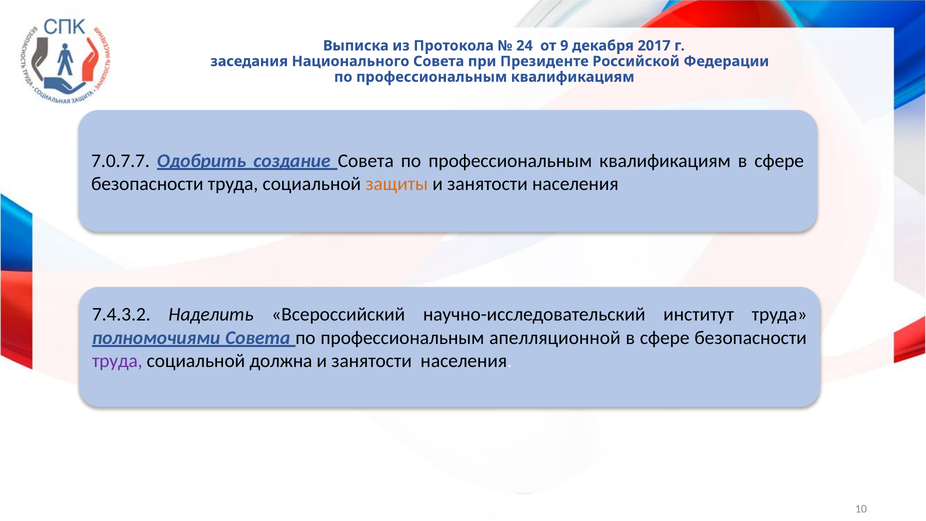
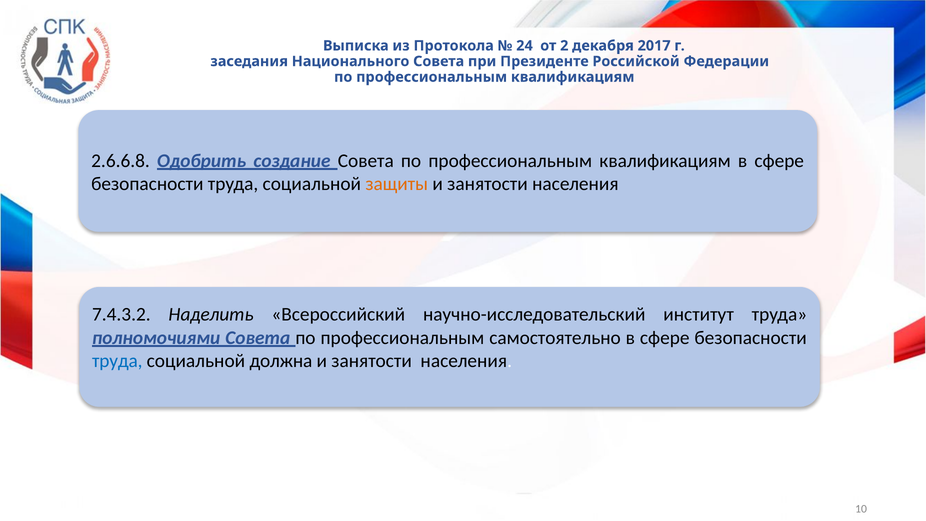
9: 9 -> 2
7.0.7.7: 7.0.7.7 -> 2.6.6.8
апелляционной: апелляционной -> самостоятельно
труда at (117, 361) colour: purple -> blue
